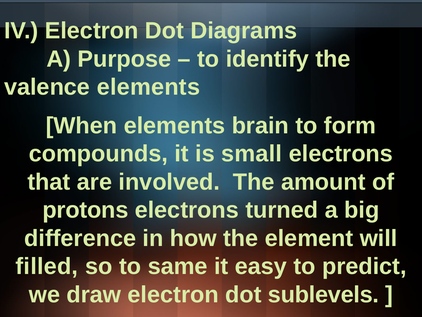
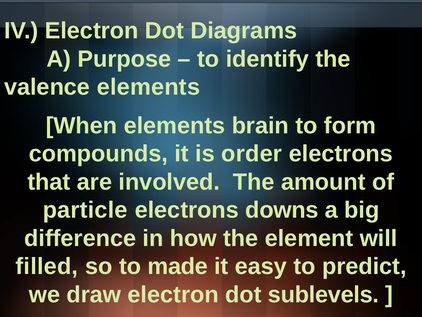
small: small -> order
protons: protons -> particle
turned: turned -> downs
same: same -> made
